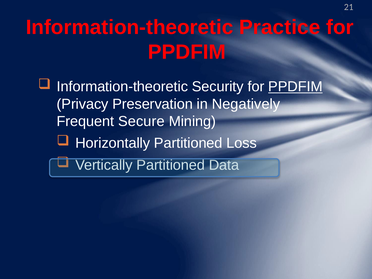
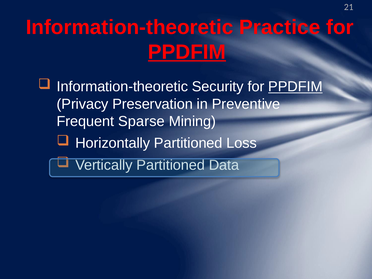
PPDFIM at (187, 52) underline: none -> present
Negatively: Negatively -> Preventive
Secure: Secure -> Sparse
